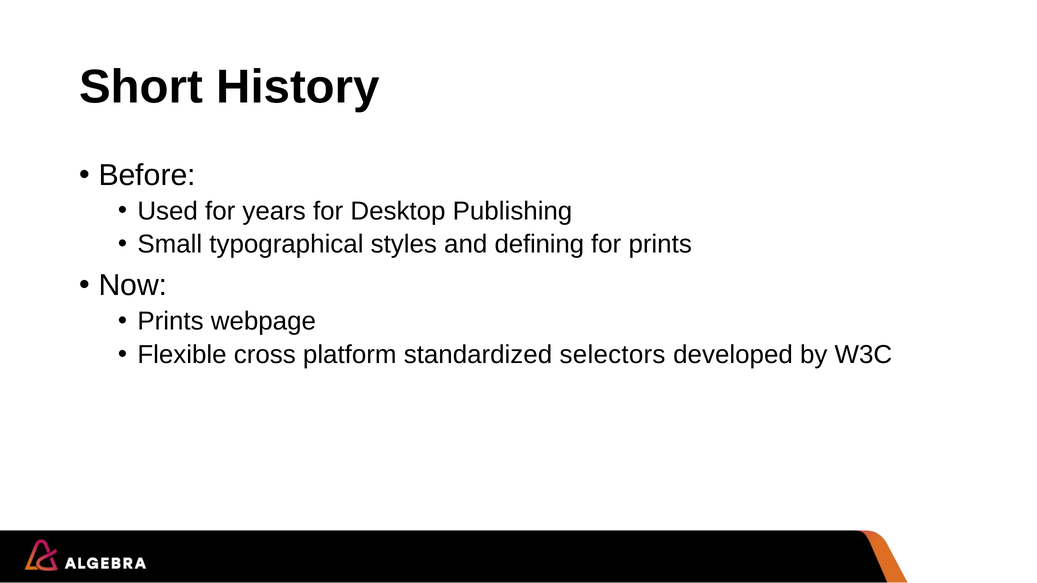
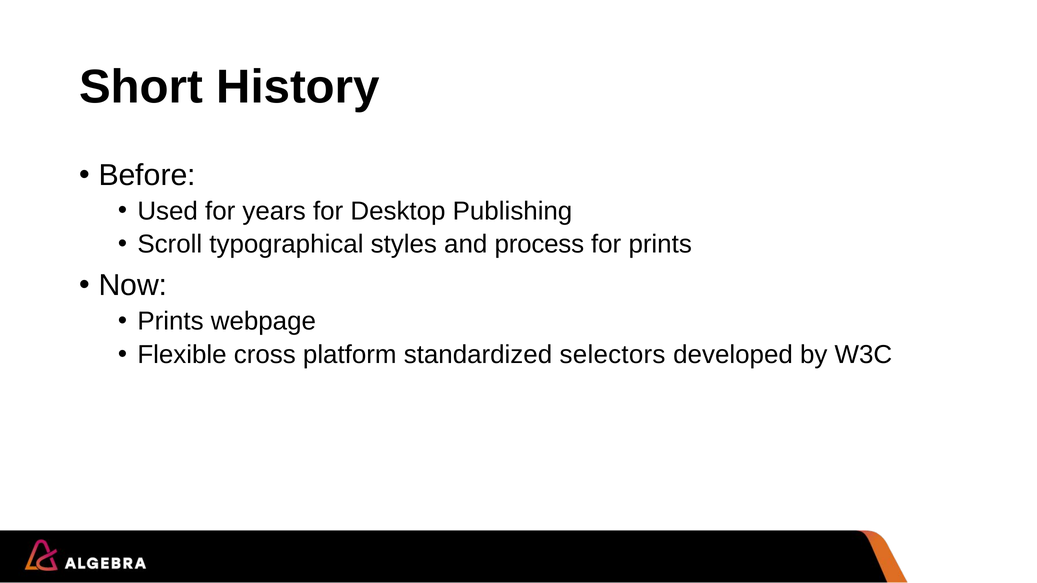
Small: Small -> Scroll
defining: defining -> process
